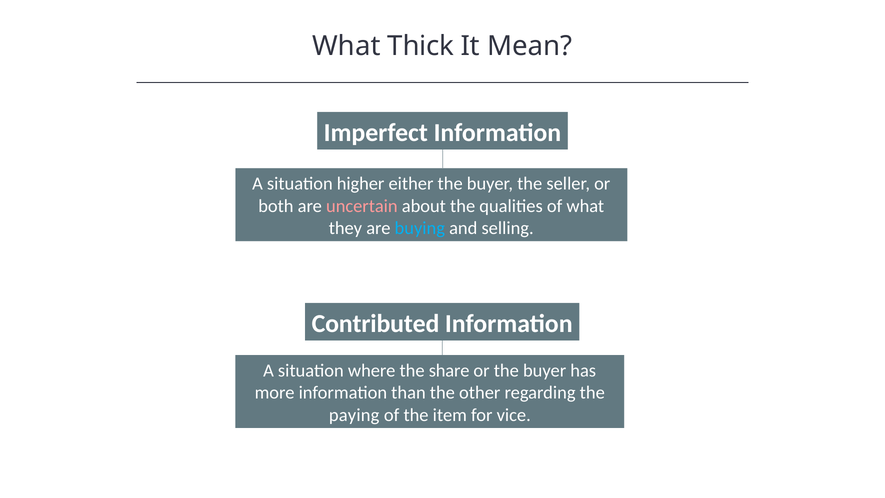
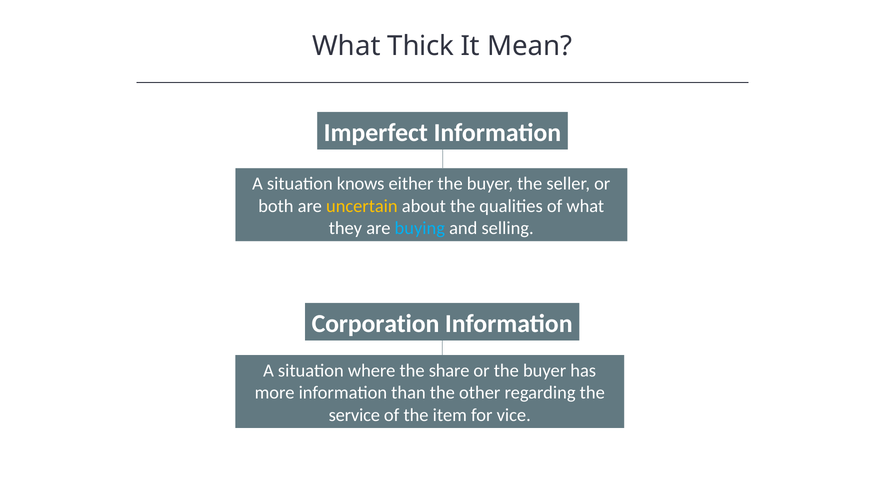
higher: higher -> knows
uncertain colour: pink -> yellow
Contributed: Contributed -> Corporation
paying: paying -> service
